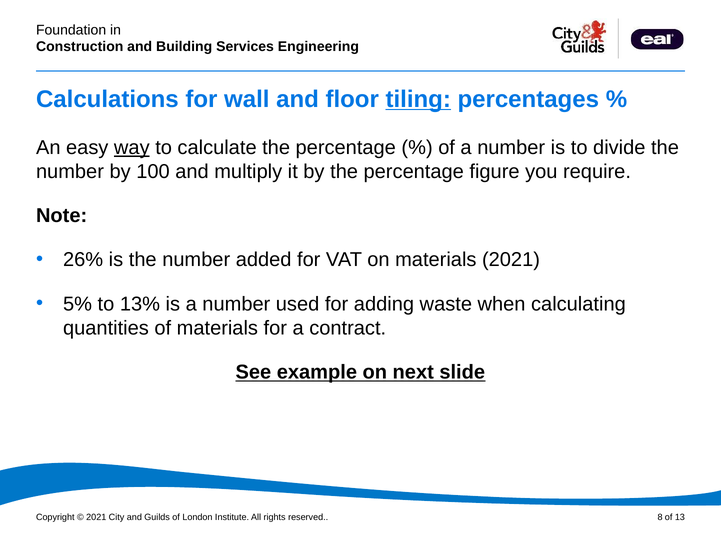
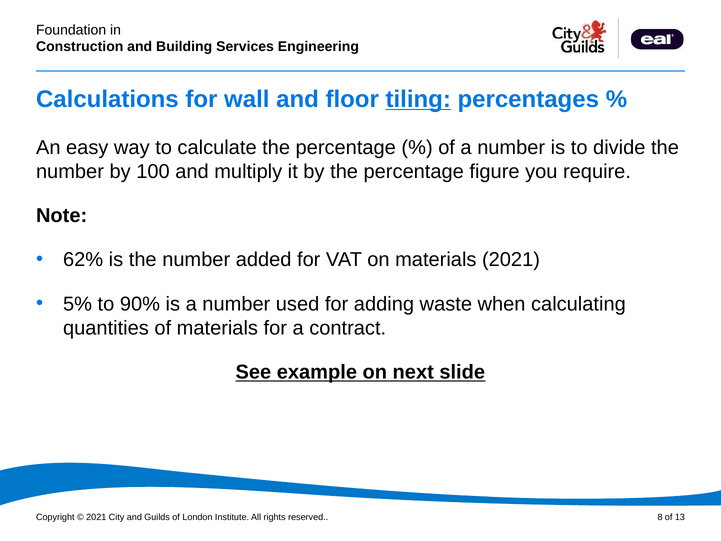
way underline: present -> none
26%: 26% -> 62%
13%: 13% -> 90%
